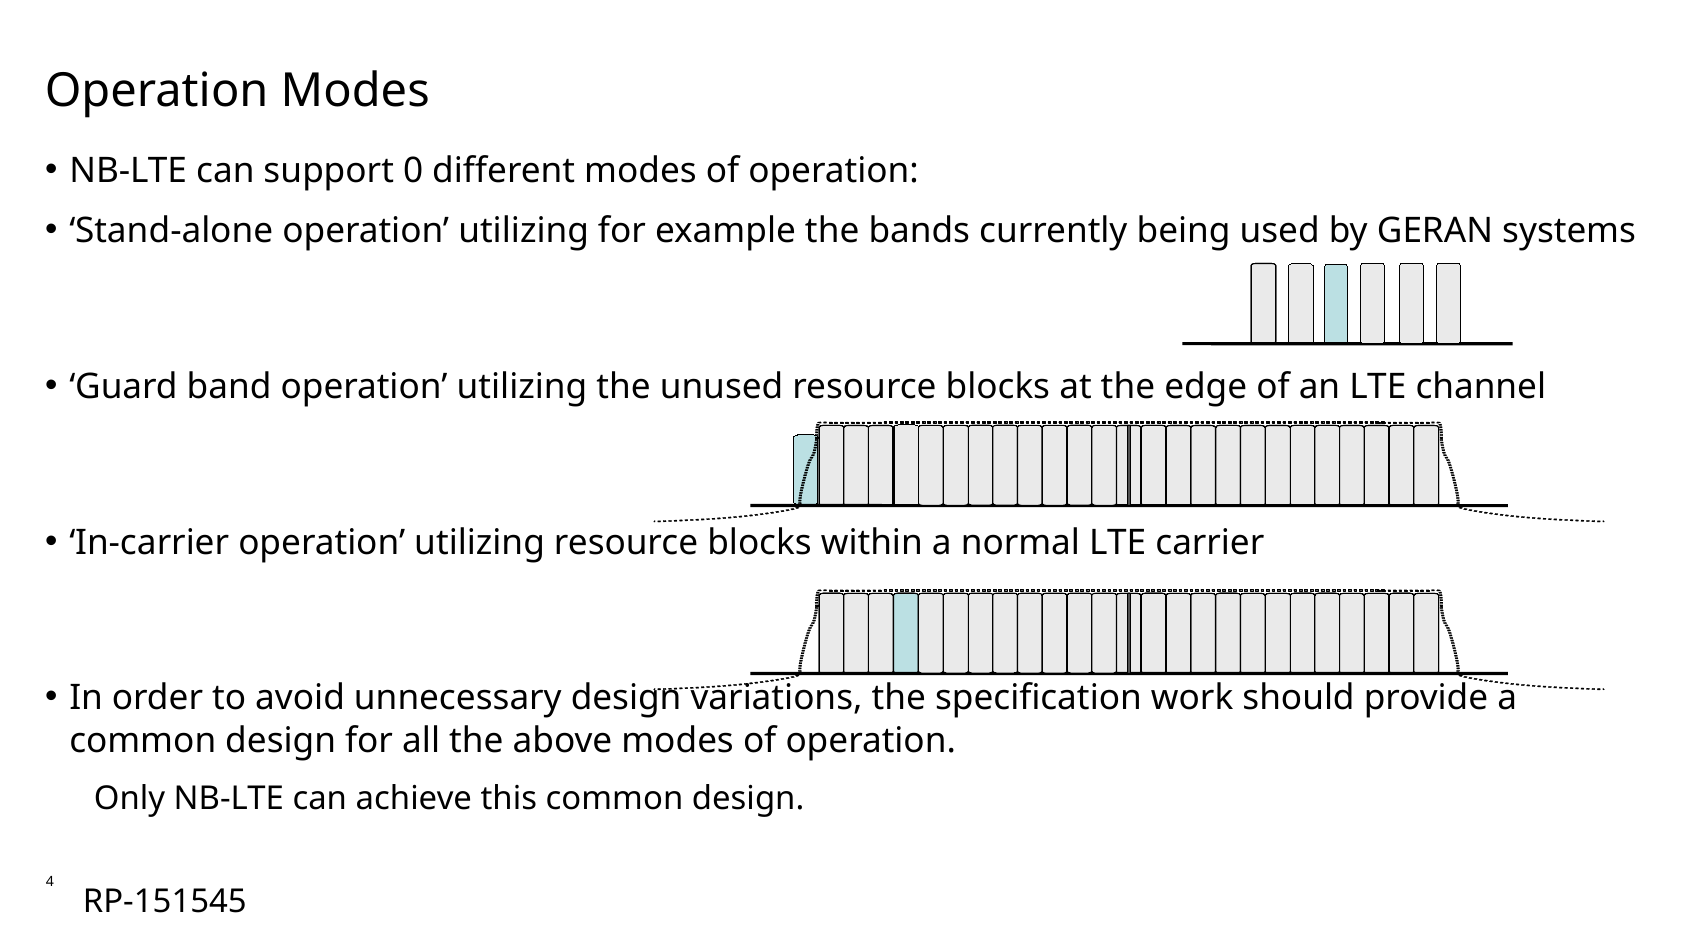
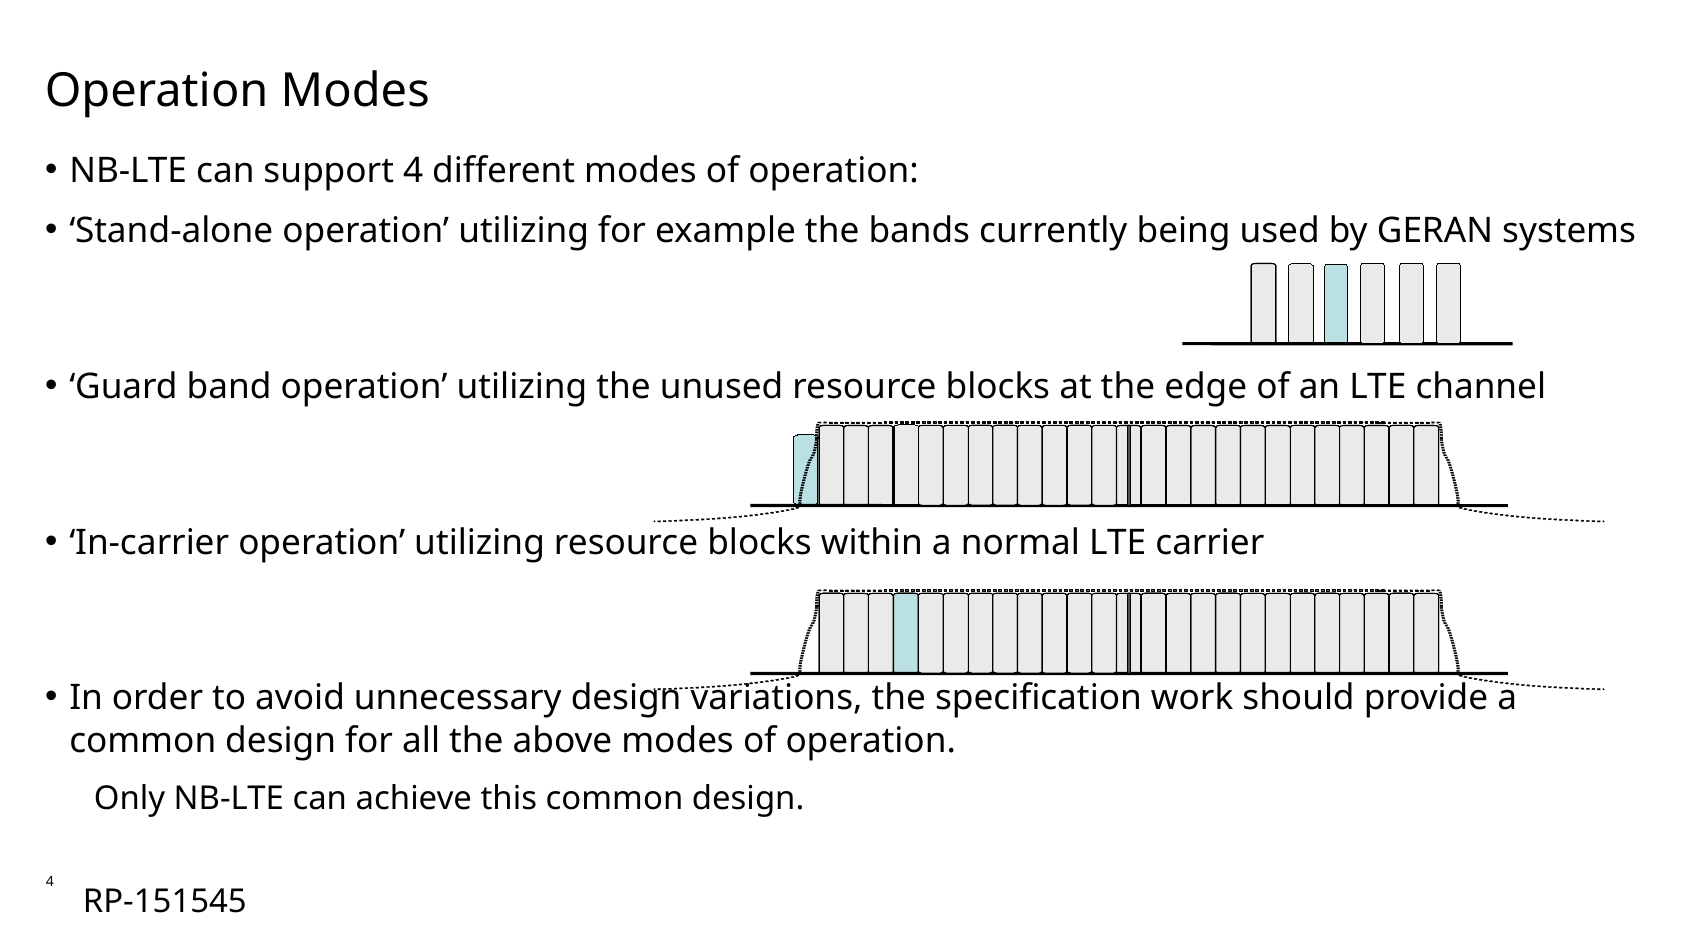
support 0: 0 -> 4
